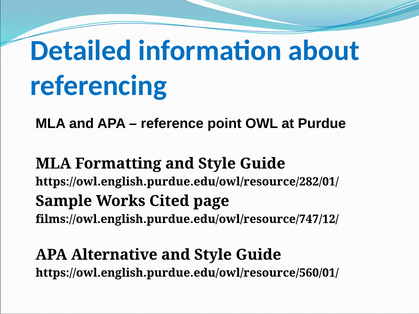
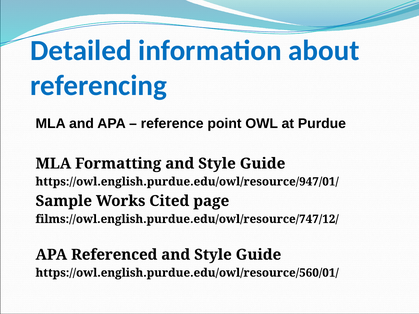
https://owl.english.purdue.edu/owl/resource/282/01/: https://owl.english.purdue.edu/owl/resource/282/01/ -> https://owl.english.purdue.edu/owl/resource/947/01/
Alternative: Alternative -> Referenced
